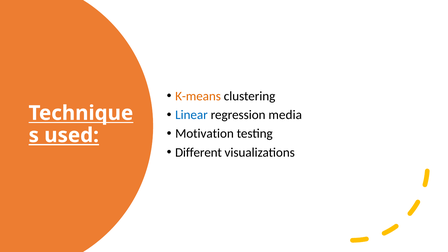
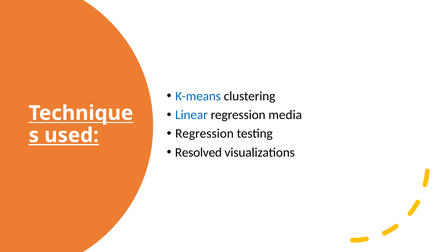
K-means colour: orange -> blue
Motivation at (204, 134): Motivation -> Regression
Different: Different -> Resolved
